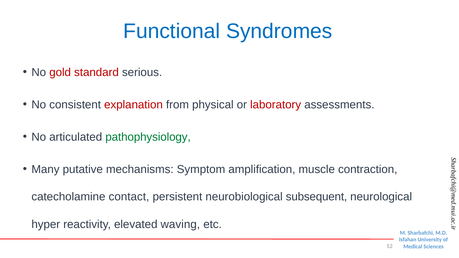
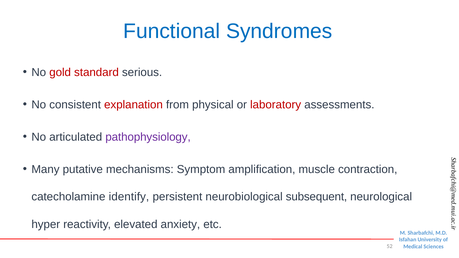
pathophysiology colour: green -> purple
contact: contact -> identify
waving: waving -> anxiety
